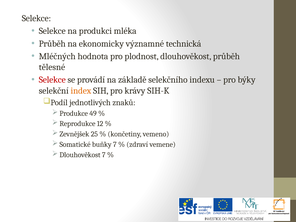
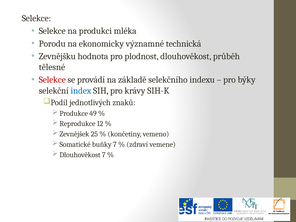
Průběh at (52, 44): Průběh -> Porodu
Mléčných: Mléčných -> Zevnějšku
index colour: orange -> blue
